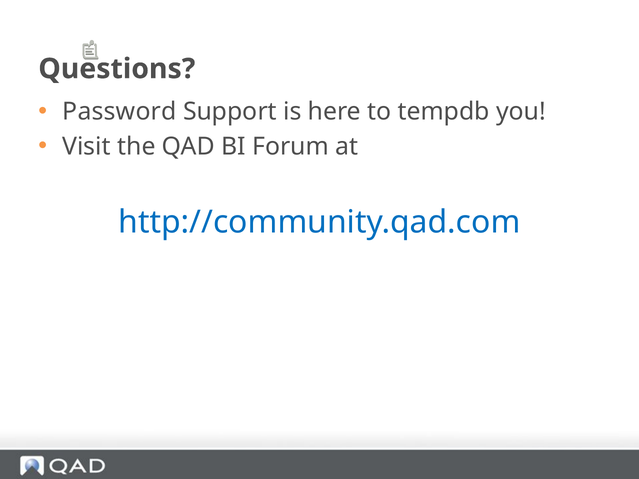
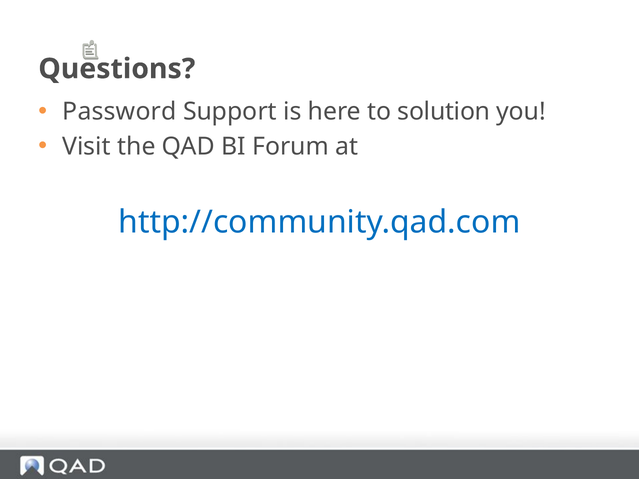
tempdb: tempdb -> solution
